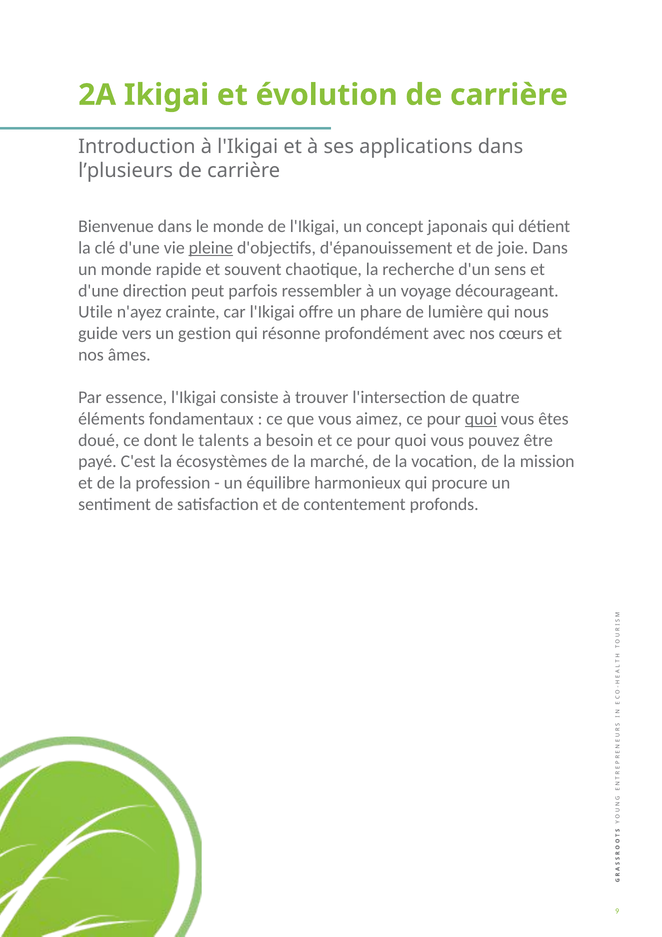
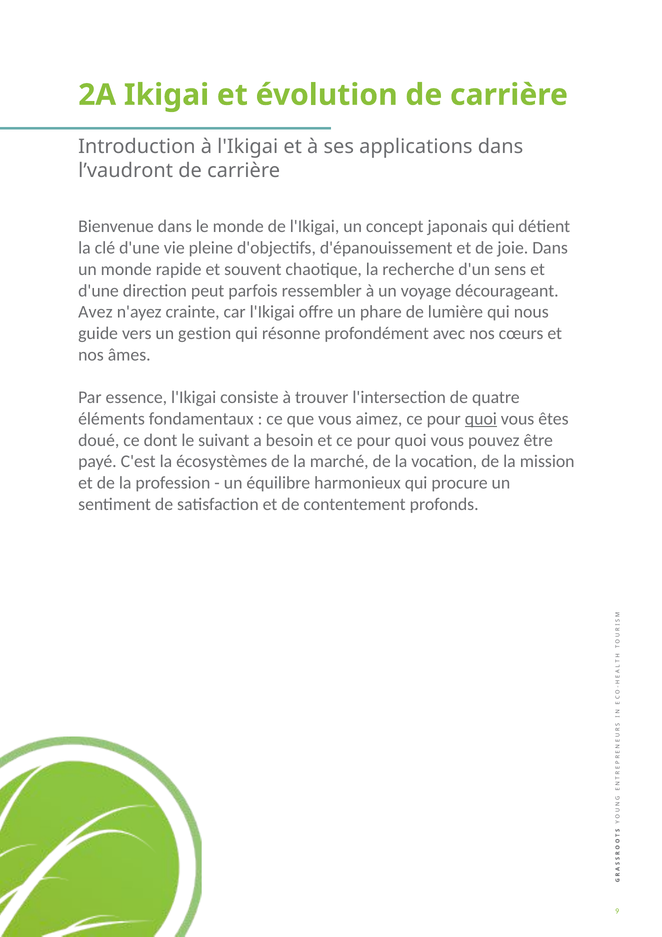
l’plusieurs: l’plusieurs -> l’vaudront
pleine underline: present -> none
Utile: Utile -> Avez
talents: talents -> suivant
